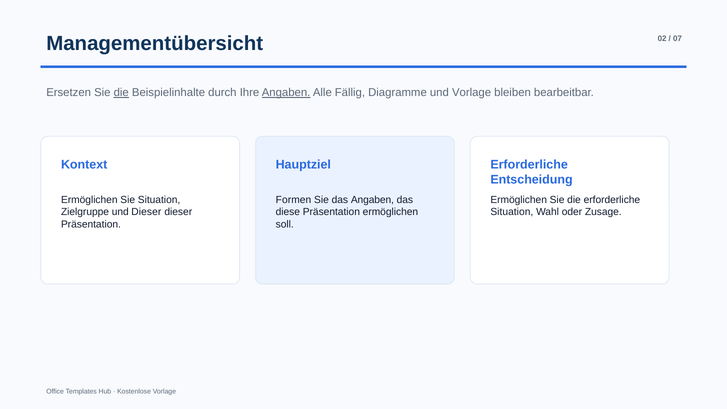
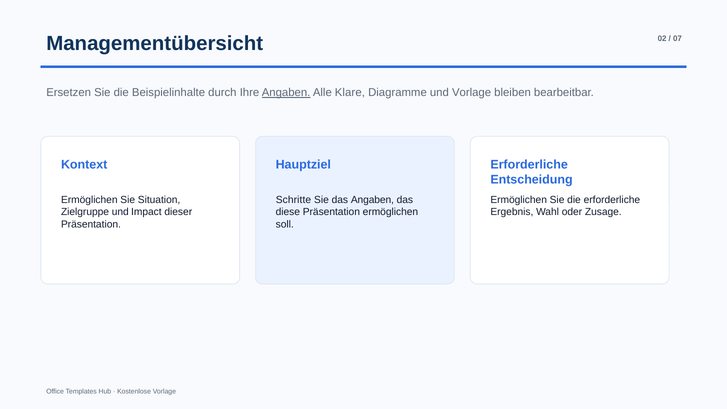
die at (121, 93) underline: present -> none
Fällig: Fällig -> Klare
Formen: Formen -> Schritte
und Dieser: Dieser -> Impact
Situation at (512, 212): Situation -> Ergebnis
